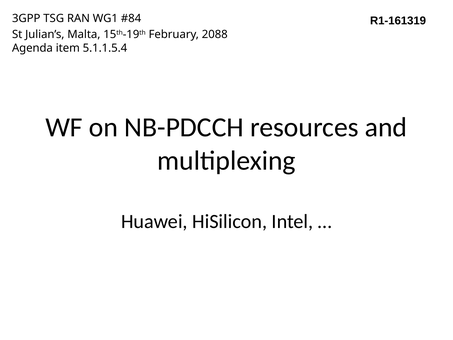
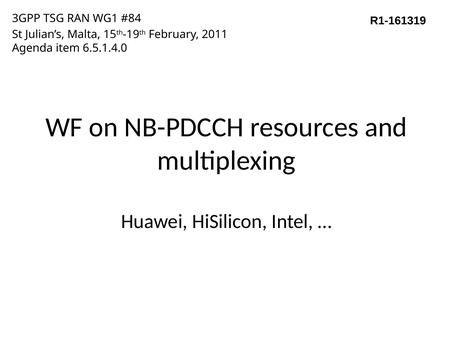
2088: 2088 -> 2011
5.1.1.5.4: 5.1.1.5.4 -> 6.5.1.4.0
